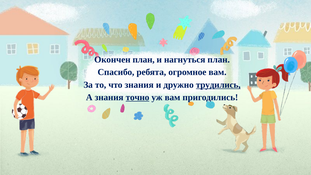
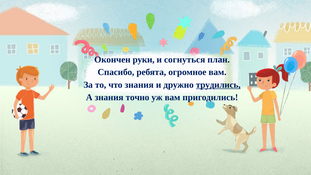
Окончен план: план -> руки
нагнуться: нагнуться -> согнуться
точно underline: present -> none
